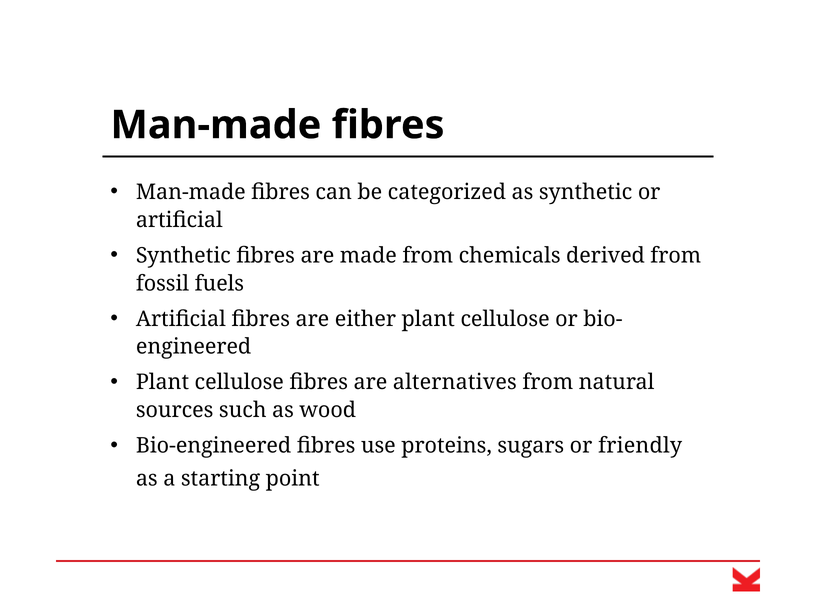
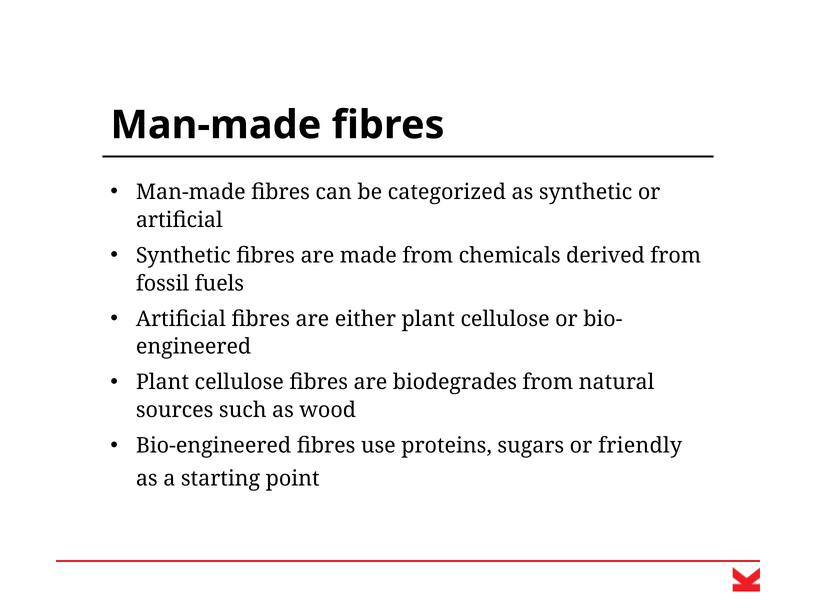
alternatives: alternatives -> biodegrades
